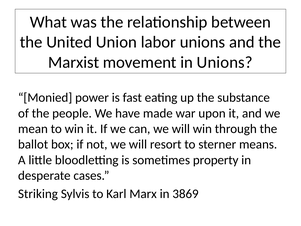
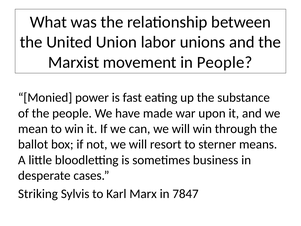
in Unions: Unions -> People
property: property -> business
3869: 3869 -> 7847
